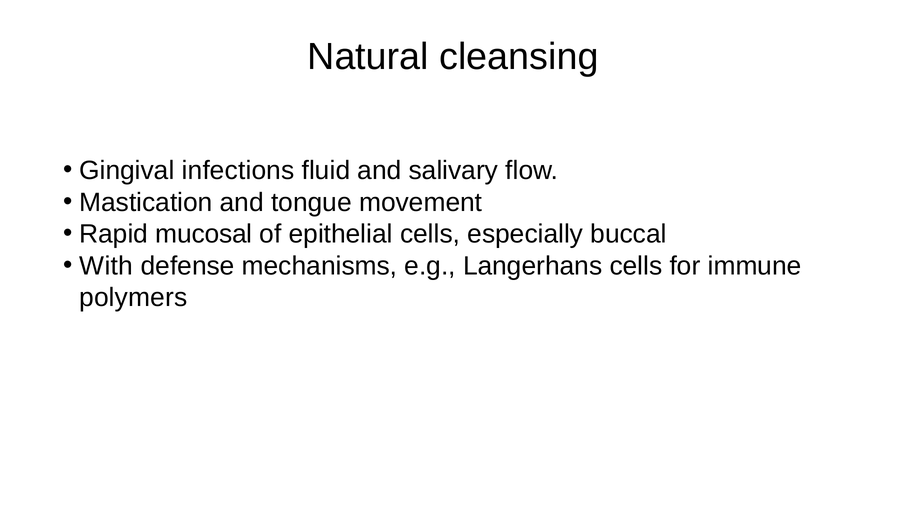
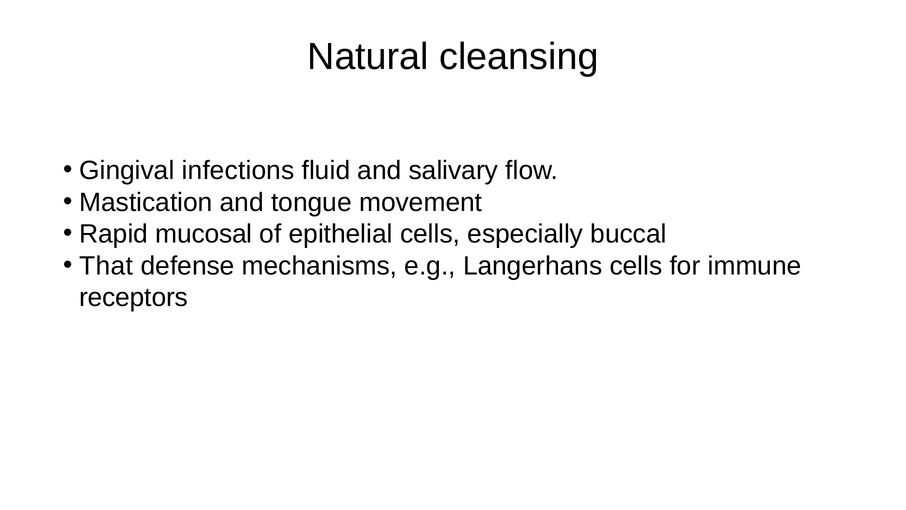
With: With -> That
polymers: polymers -> receptors
